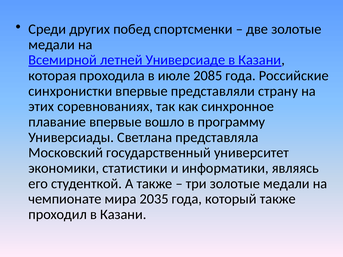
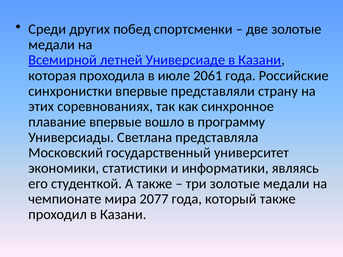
2085: 2085 -> 2061
2035: 2035 -> 2077
